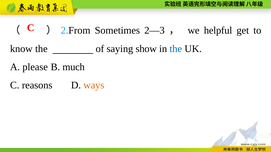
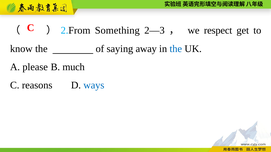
Sometimes: Sometimes -> Something
helpful: helpful -> respect
show: show -> away
ways colour: orange -> blue
